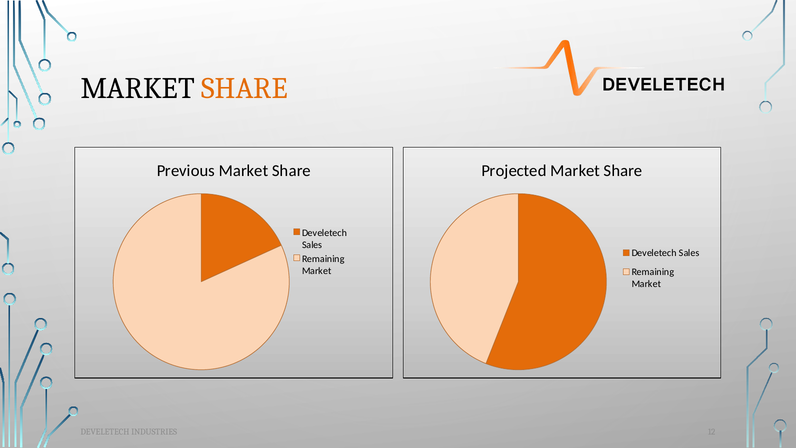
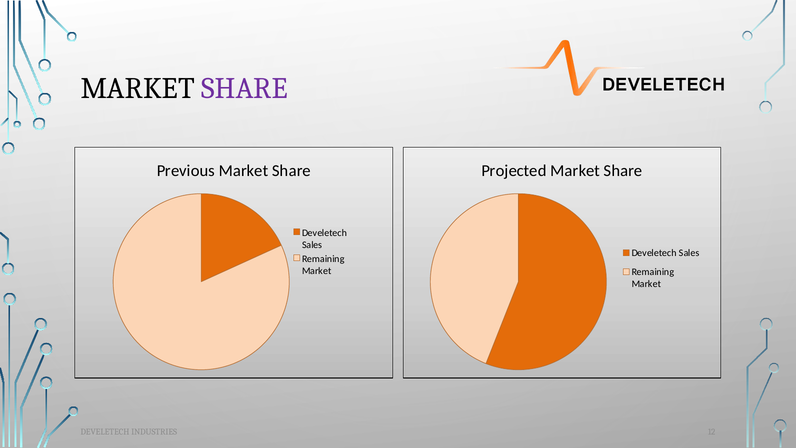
SHARE at (245, 88) colour: orange -> purple
